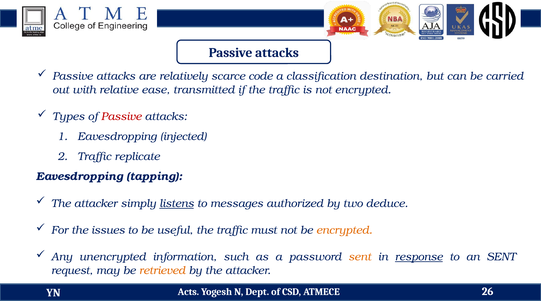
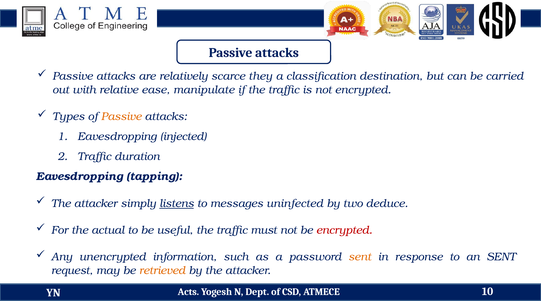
code: code -> they
transmitted: transmitted -> manipulate
Passive at (121, 116) colour: red -> orange
replicate: replicate -> duration
authorized: authorized -> uninfected
issues: issues -> actual
encrypted at (344, 230) colour: orange -> red
response underline: present -> none
26: 26 -> 10
